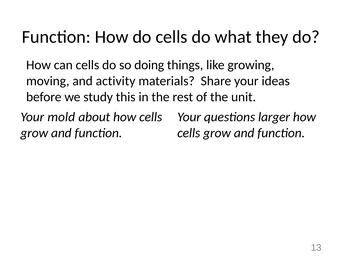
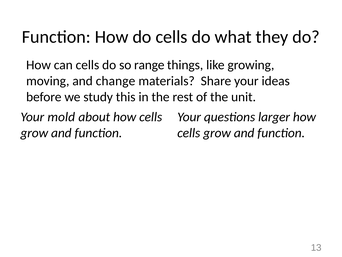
doing: doing -> range
activity: activity -> change
